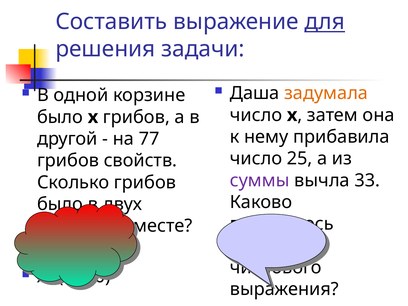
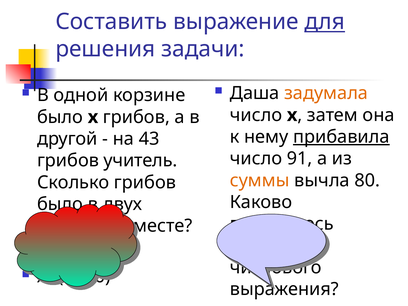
прибавила underline: none -> present
77: 77 -> 43
25: 25 -> 91
свойств: свойств -> учитель
суммы colour: purple -> orange
33: 33 -> 80
